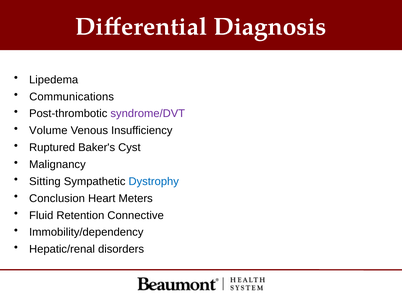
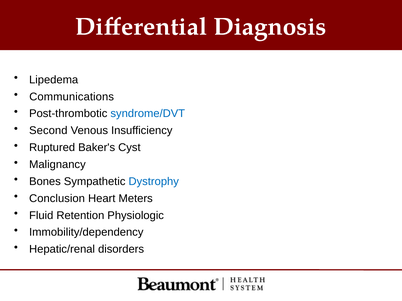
syndrome/DVT colour: purple -> blue
Volume: Volume -> Second
Sitting: Sitting -> Bones
Connective: Connective -> Physiologic
